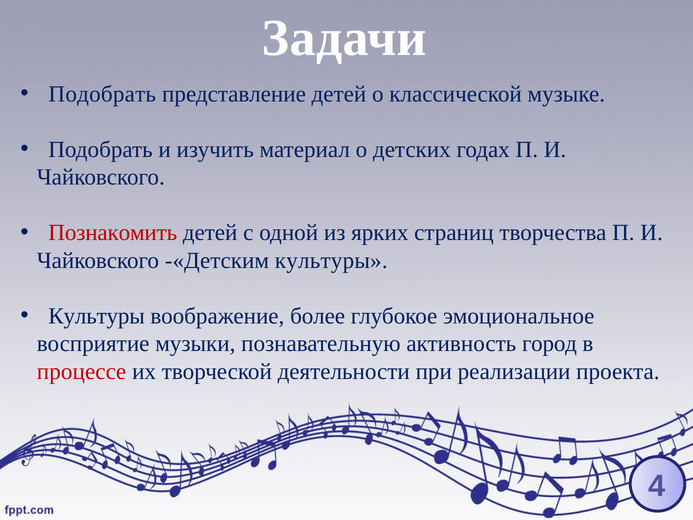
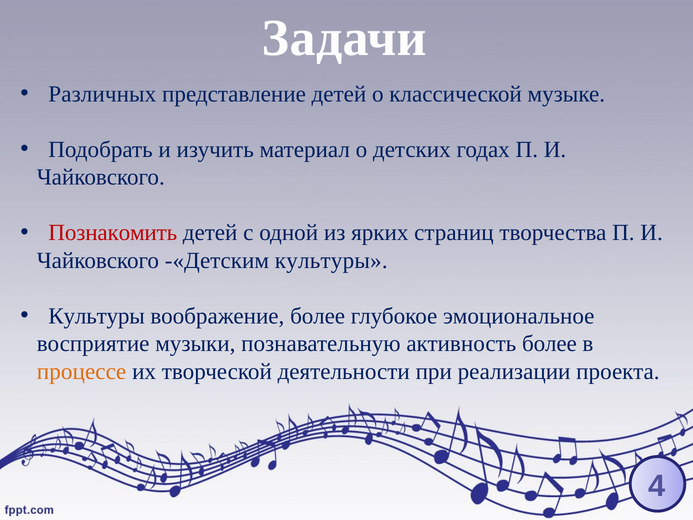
Подобрать at (102, 94): Подобрать -> Различных
активность город: город -> более
процессе colour: red -> orange
